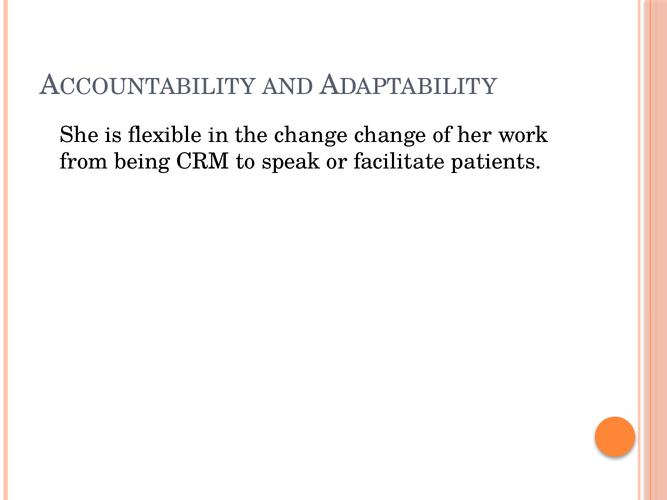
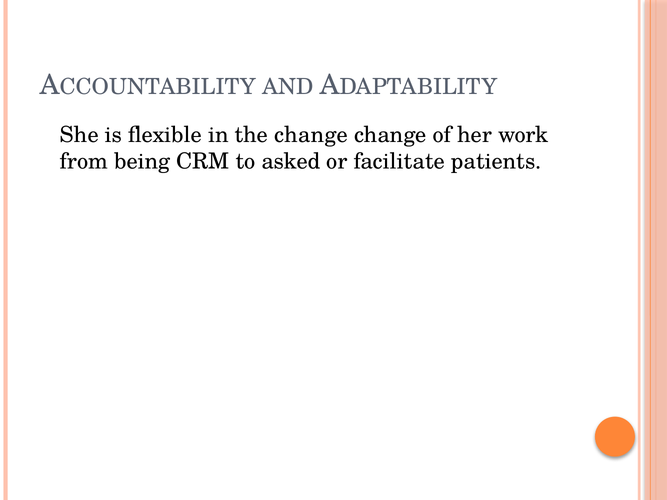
speak: speak -> asked
